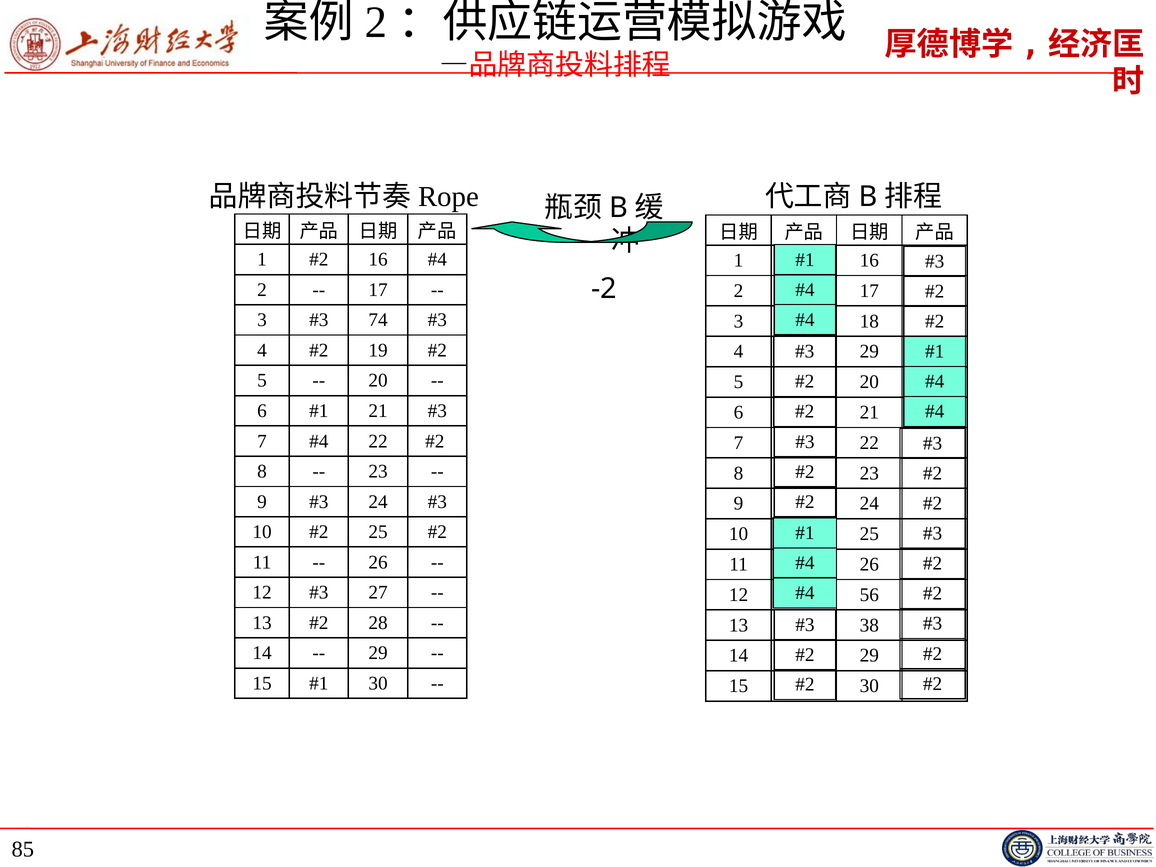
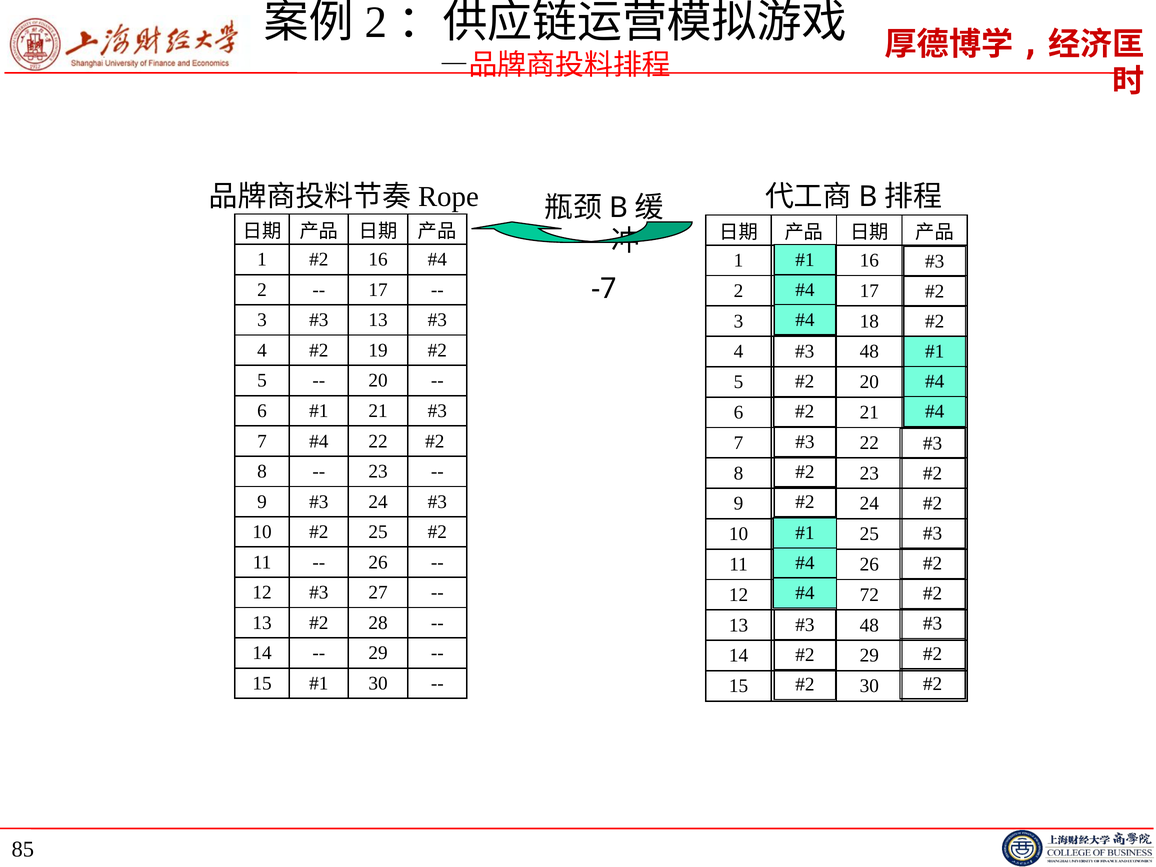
-2: -2 -> -7
74 at (378, 320): 74 -> 13
4 29: 29 -> 48
56: 56 -> 72
13 38: 38 -> 48
